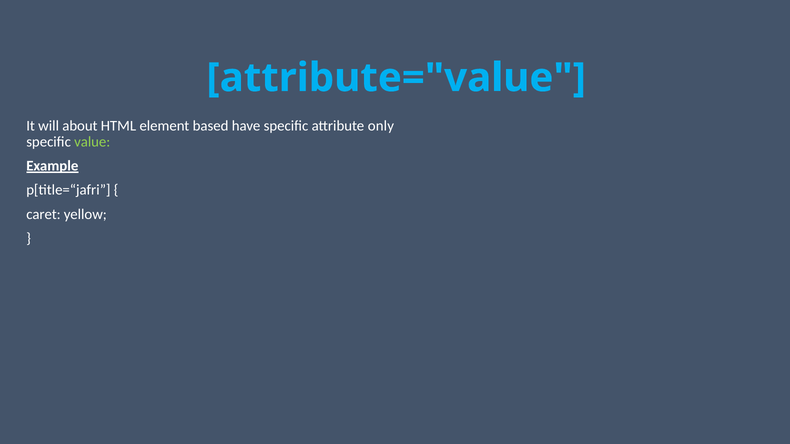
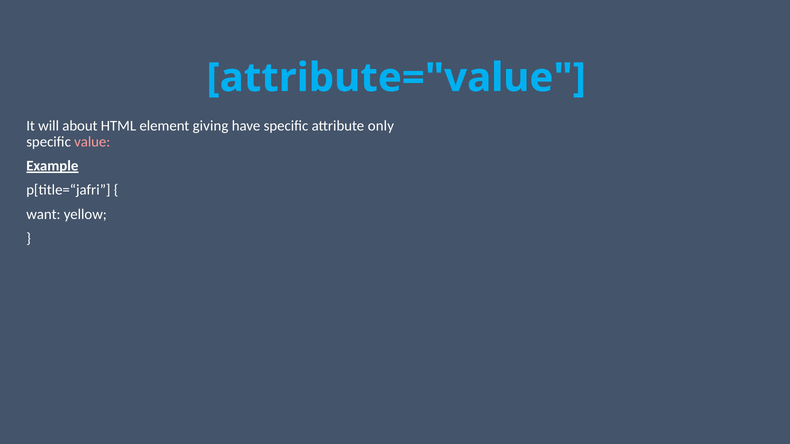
based: based -> giving
value colour: light green -> pink
caret: caret -> want
